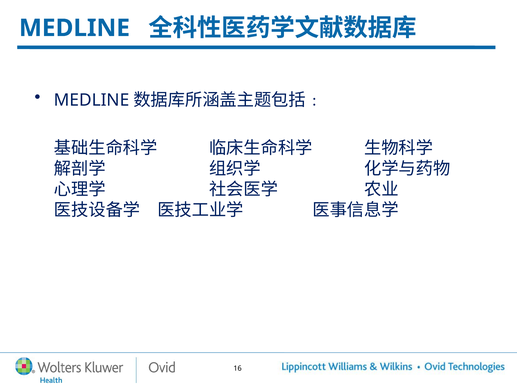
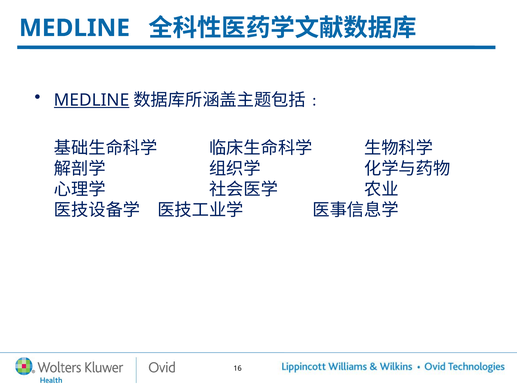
MEDLINE at (92, 100) underline: none -> present
